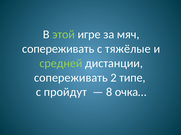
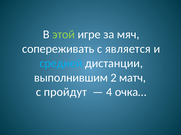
тяжёлые: тяжёлые -> является
средней colour: light green -> light blue
сопереживать at (71, 78): сопереживать -> выполнившим
типе: типе -> матч
8: 8 -> 4
